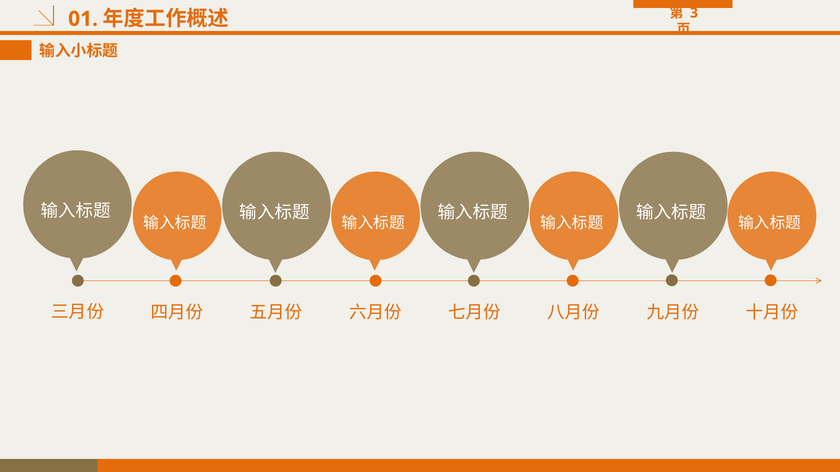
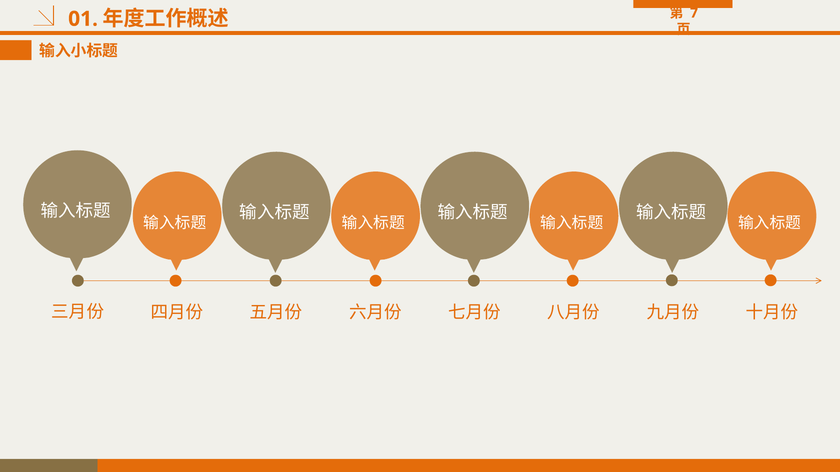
3: 3 -> 7
